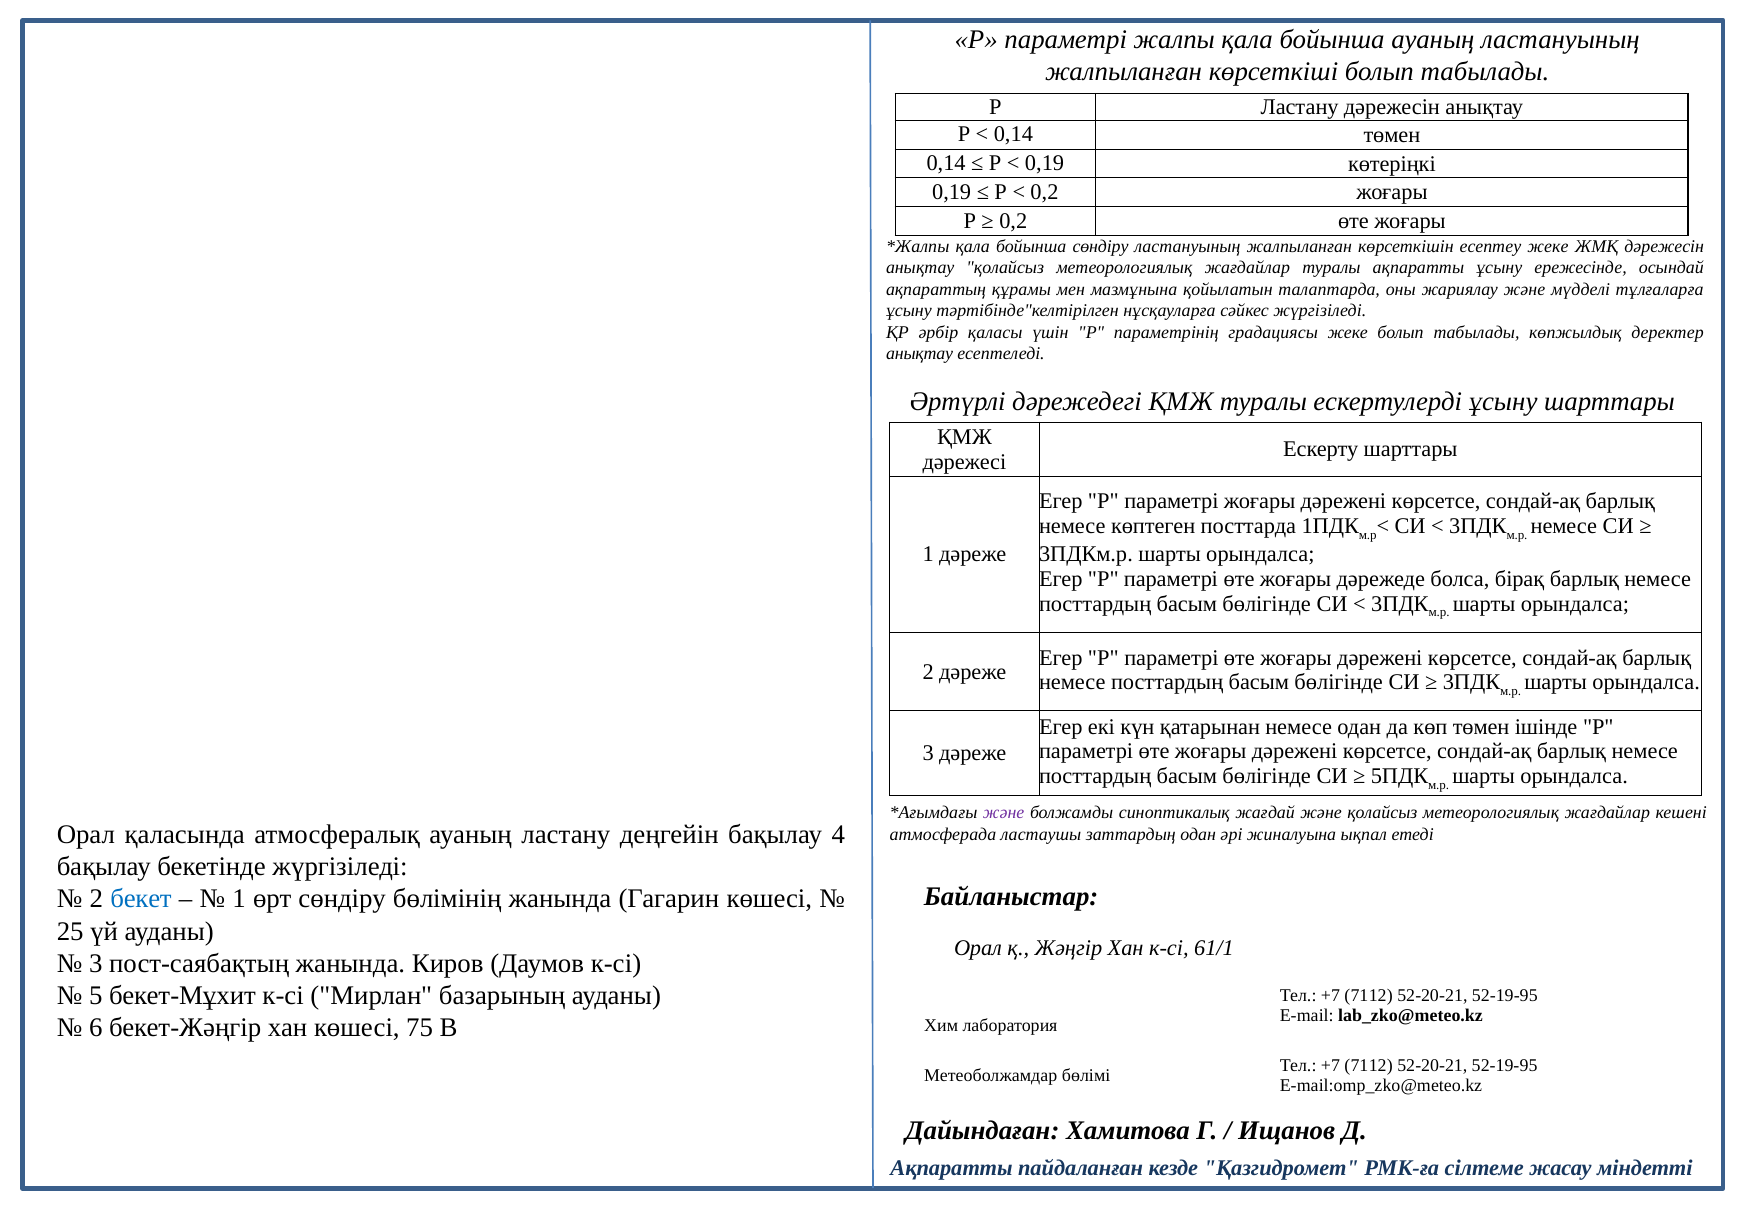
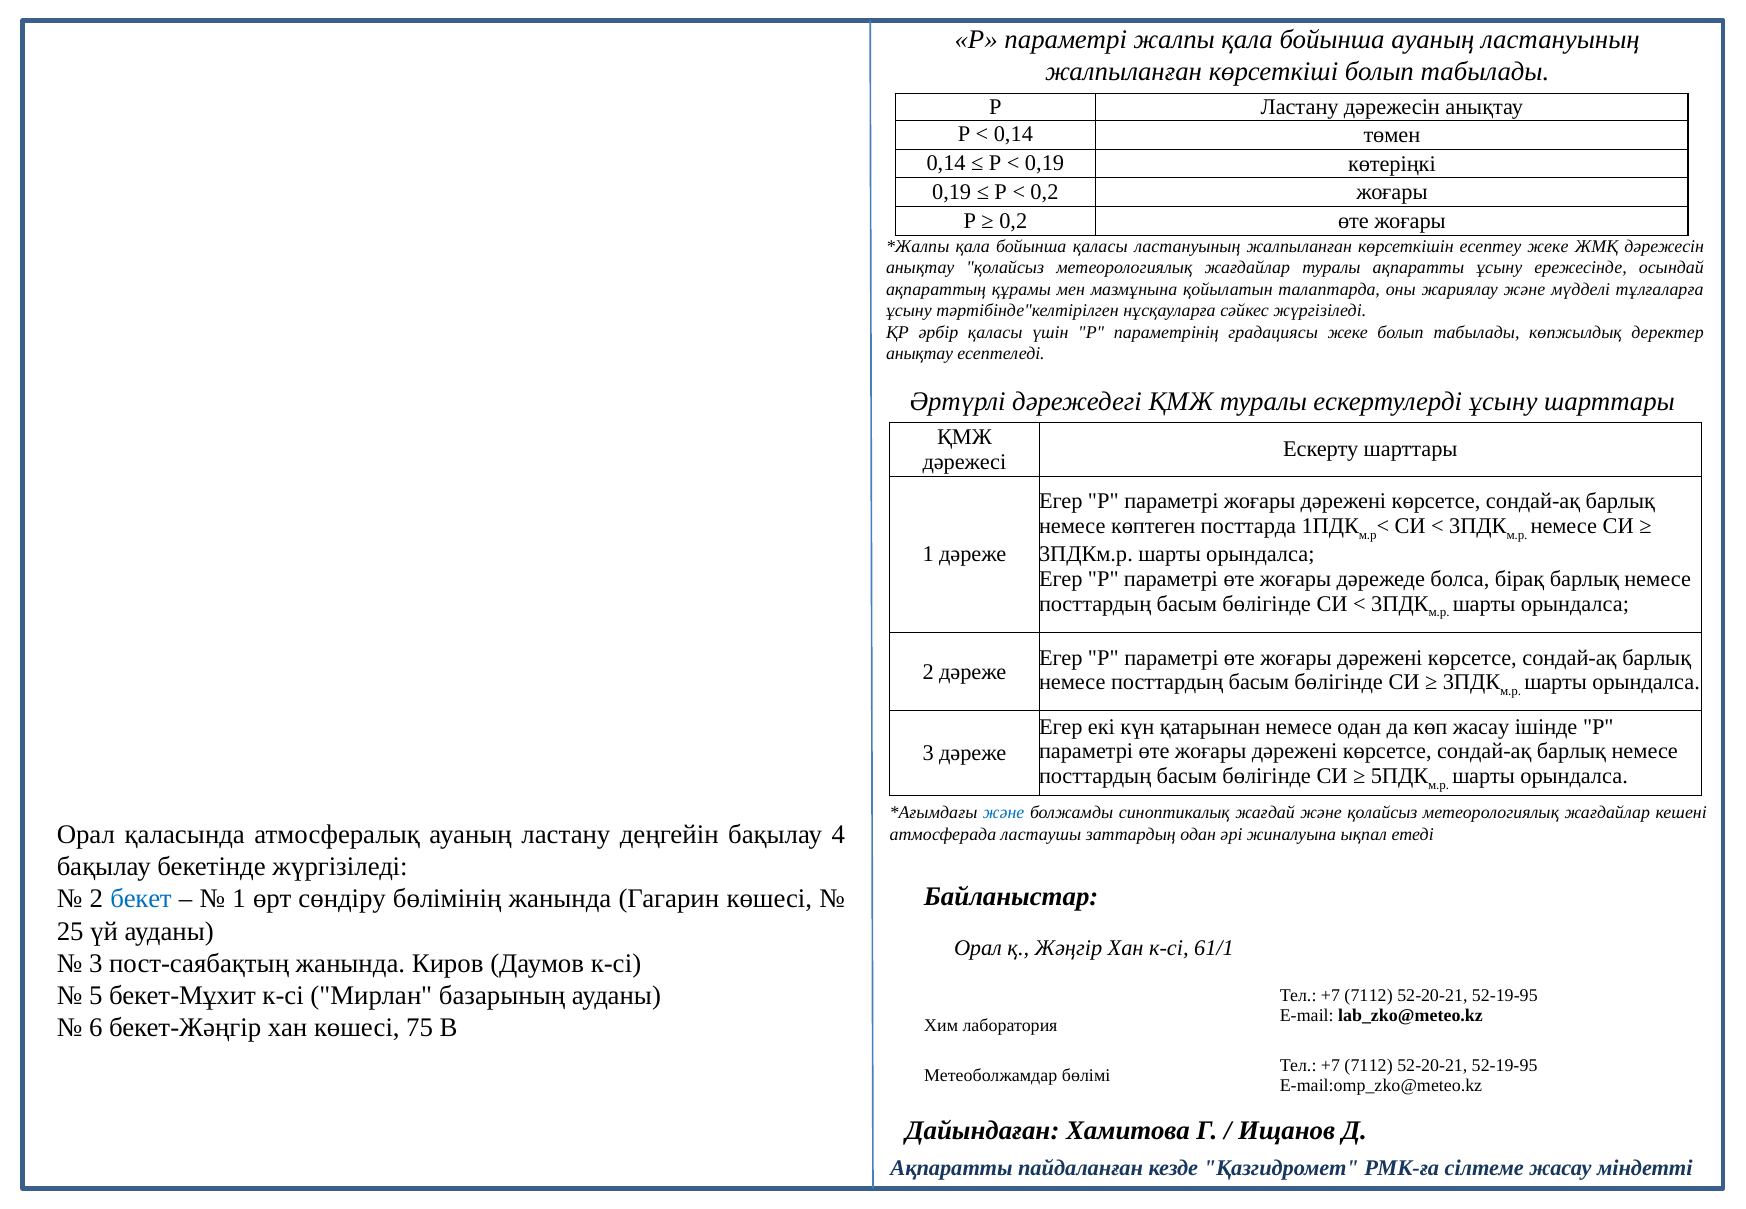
бойынша сөндіру: сөндіру -> қаласы
көп төмен: төмен -> жасау
және at (1004, 813) colour: purple -> blue
